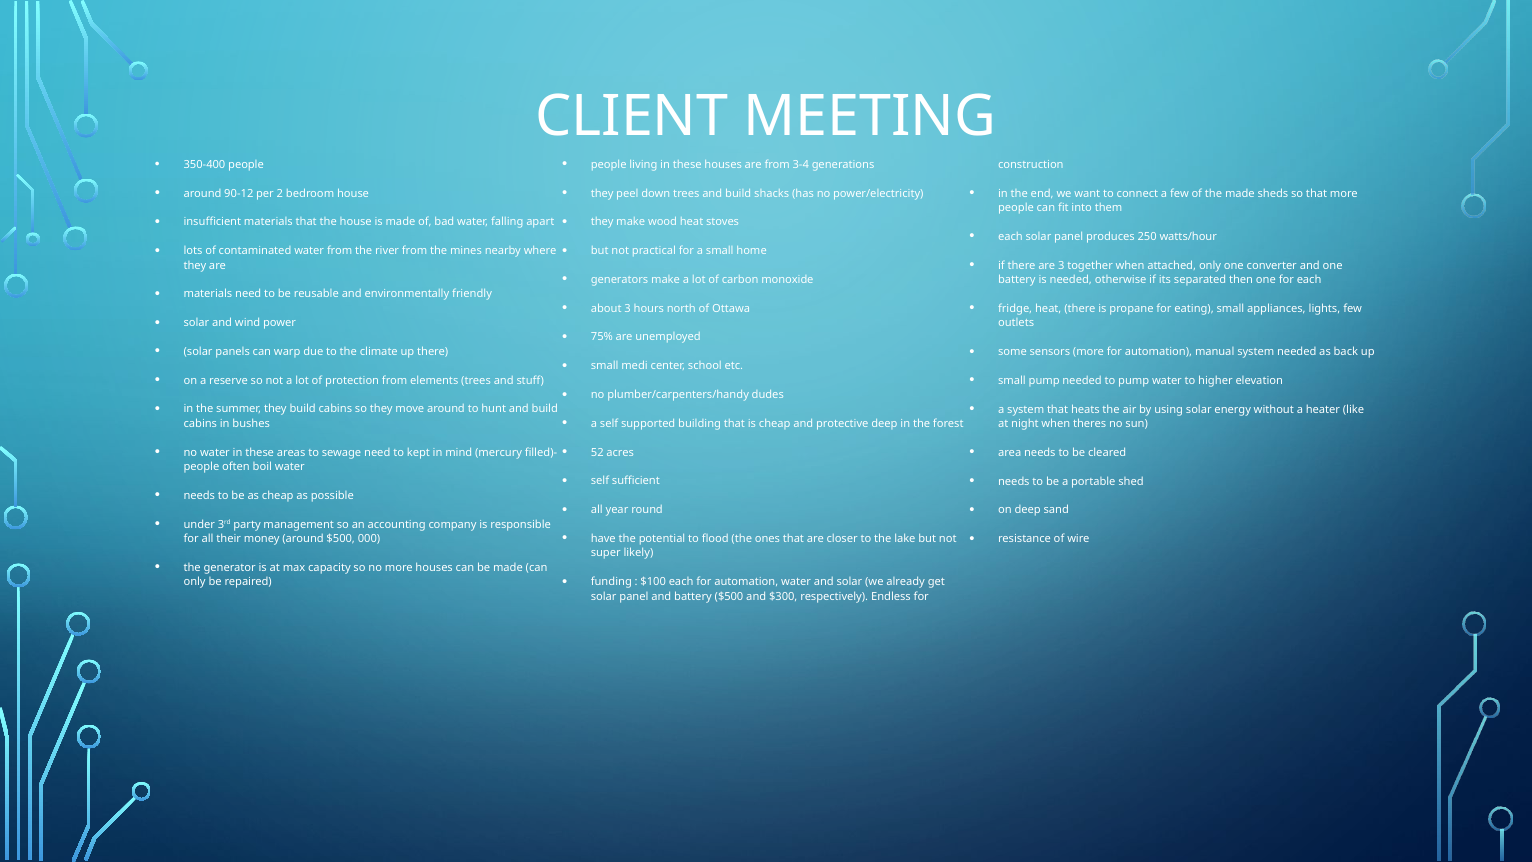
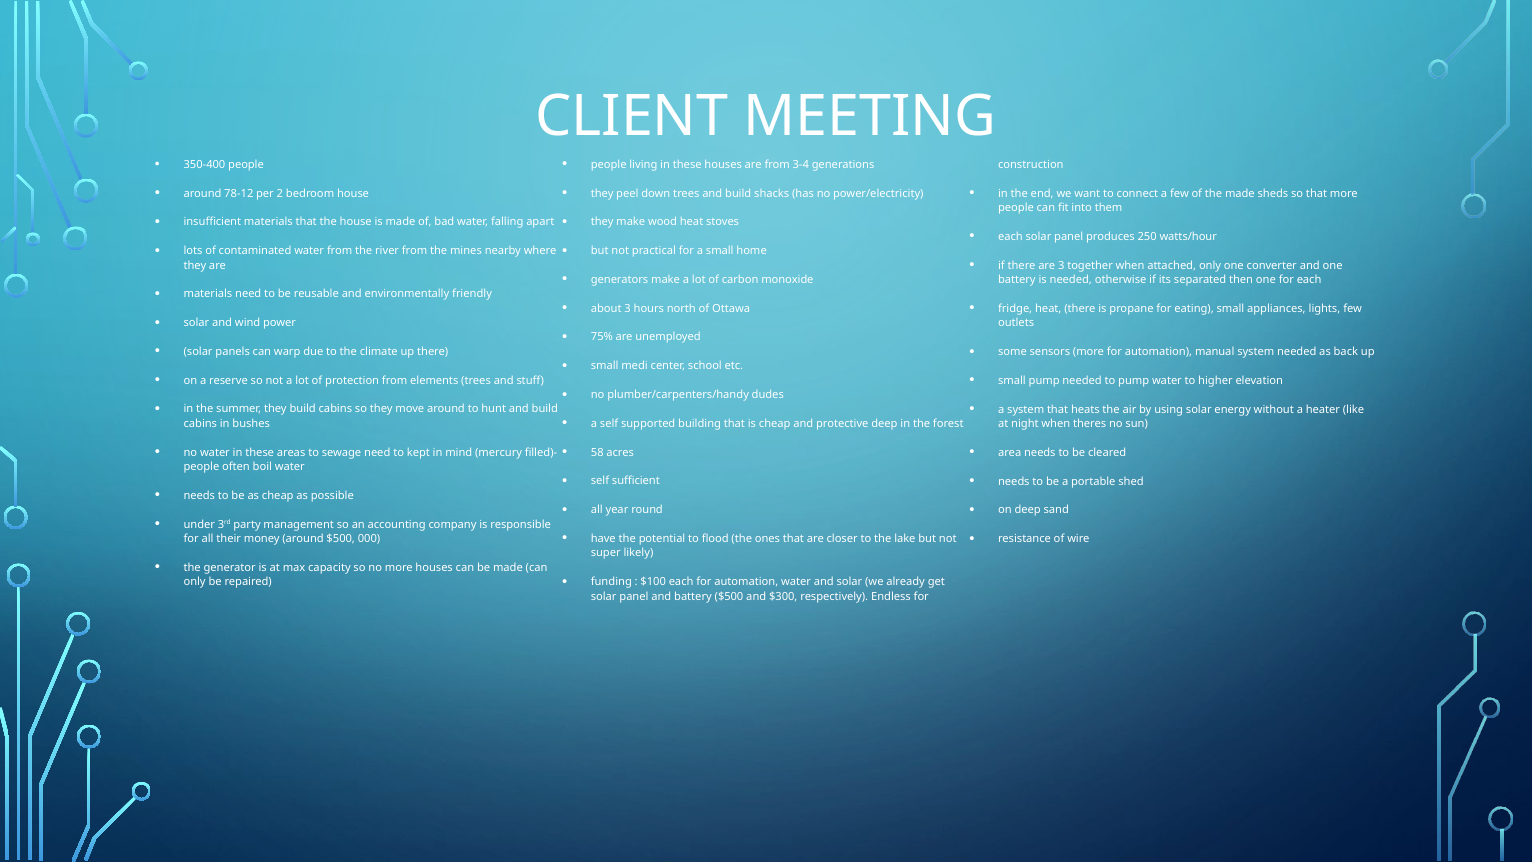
90-12: 90-12 -> 78-12
52: 52 -> 58
